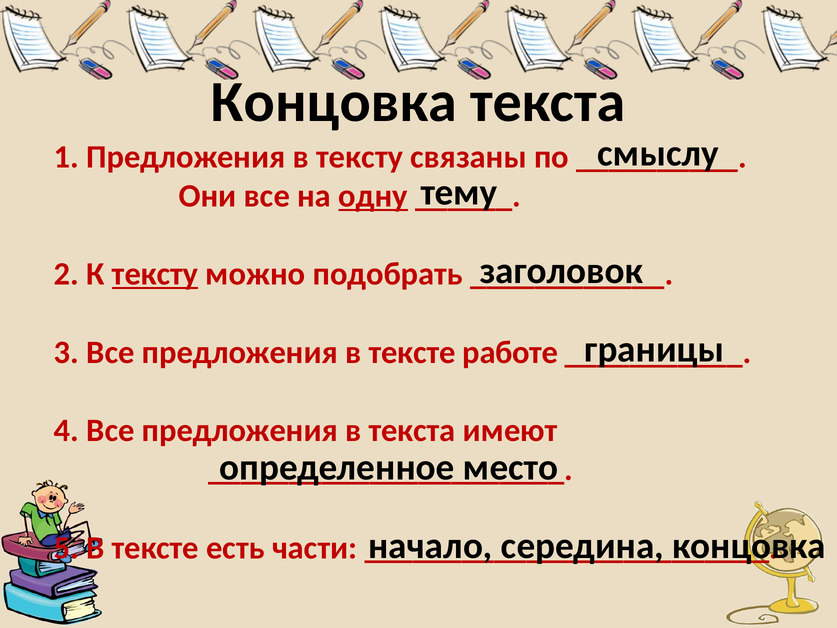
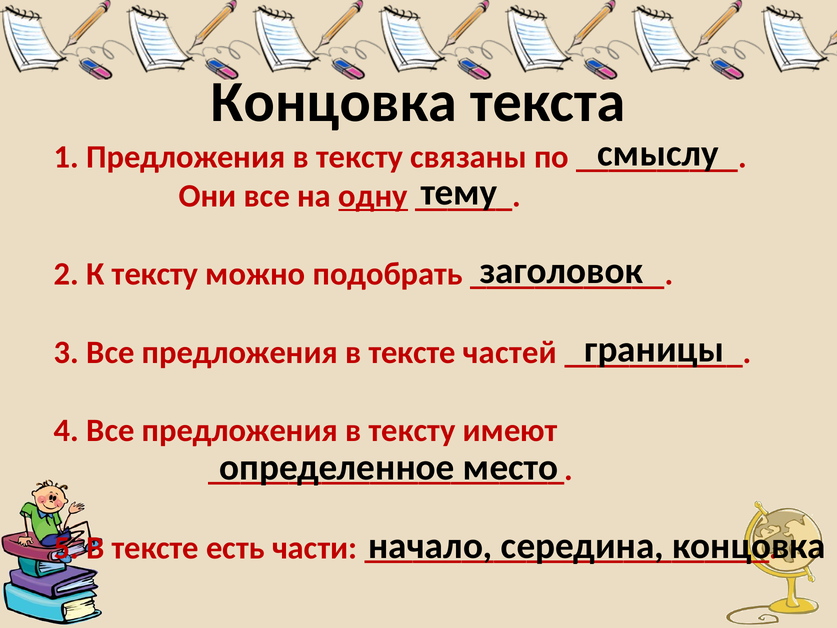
тексту at (155, 274) underline: present -> none
работе: работе -> частей
Все предложения в текста: текста -> тексту
